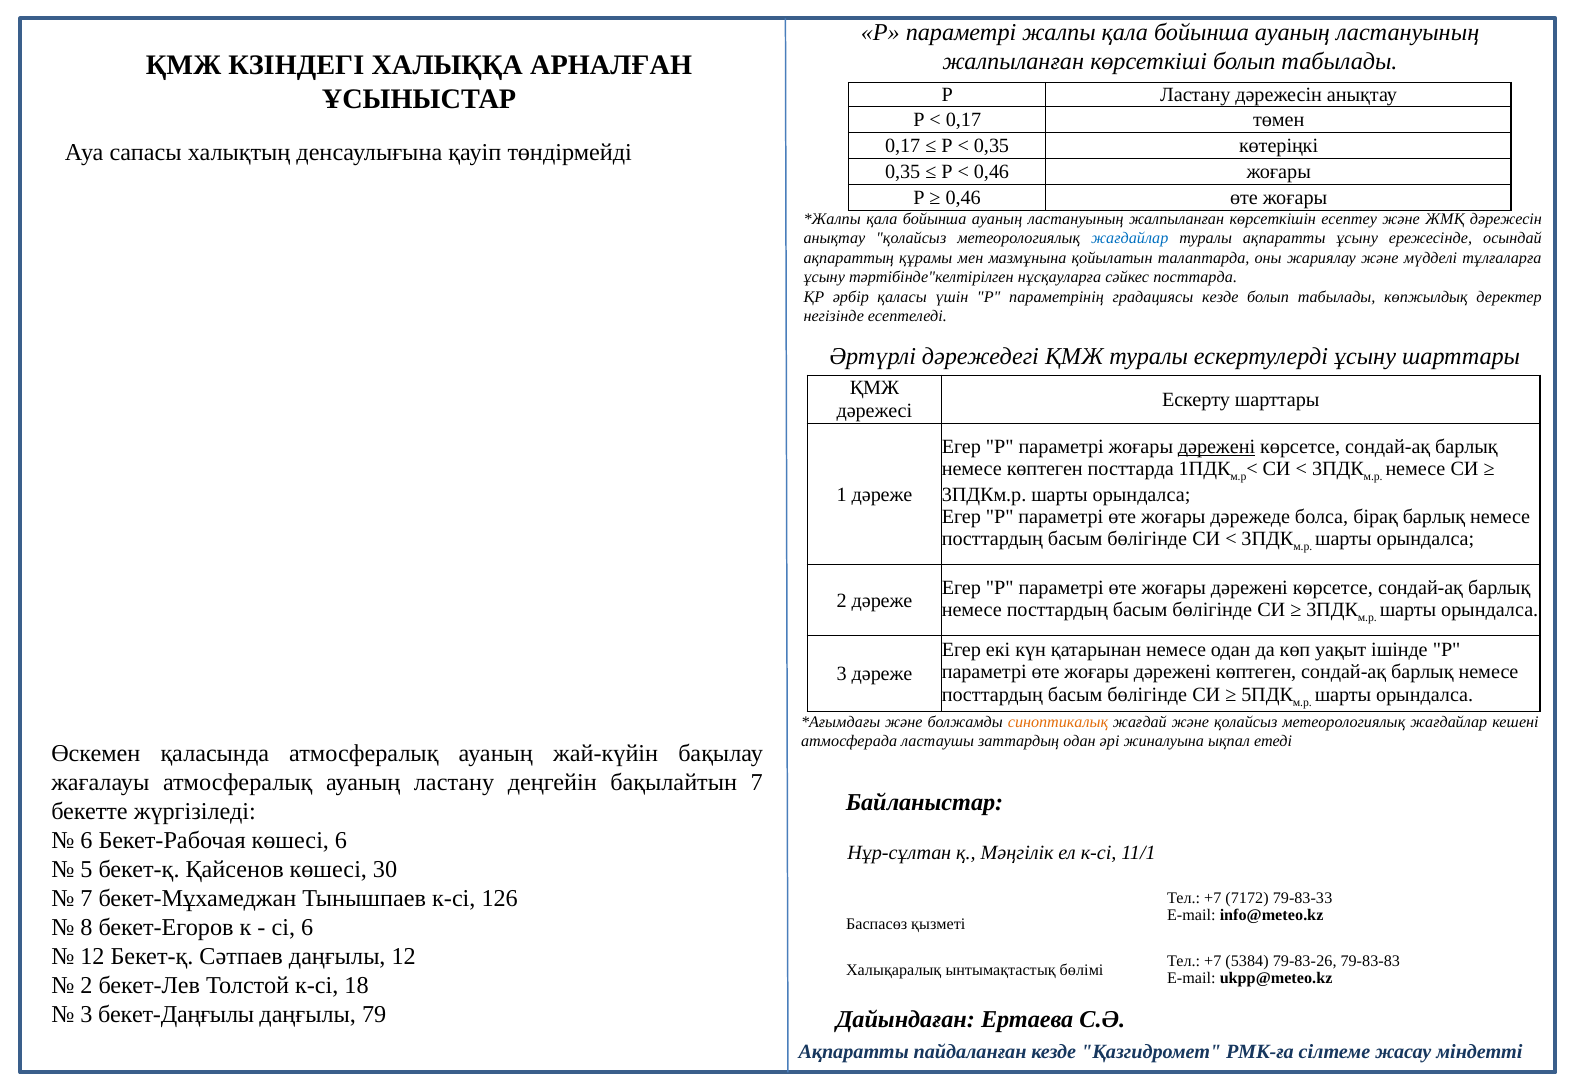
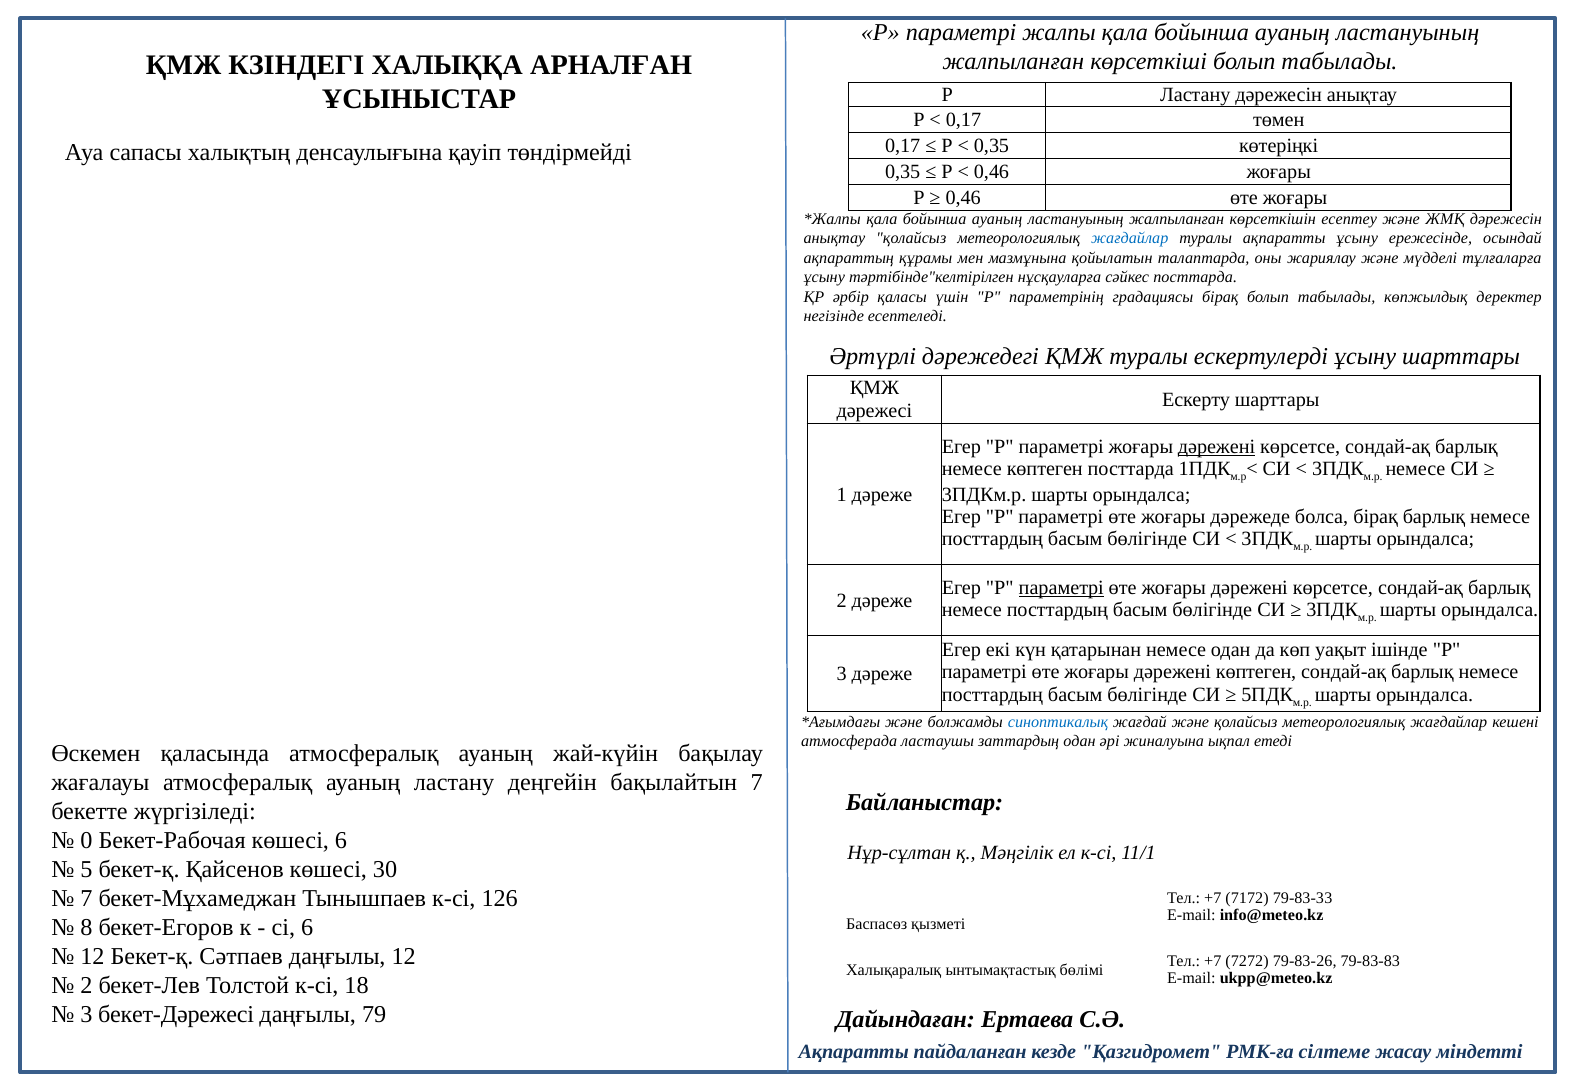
градациясы кезде: кезде -> бірақ
параметрі at (1061, 588) underline: none -> present
синоптикалық colour: orange -> blue
6 at (86, 840): 6 -> 0
5384: 5384 -> 7272
бекет-Даңғылы: бекет-Даңғылы -> бекет-Дәрежесі
